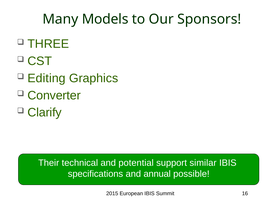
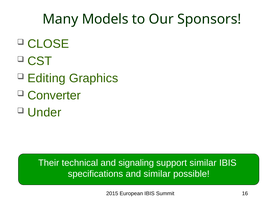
THREE: THREE -> CLOSE
Clarify: Clarify -> Under
potential: potential -> signaling
and annual: annual -> similar
